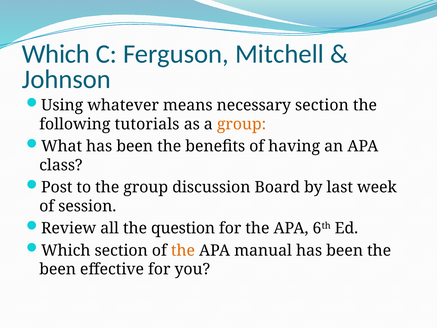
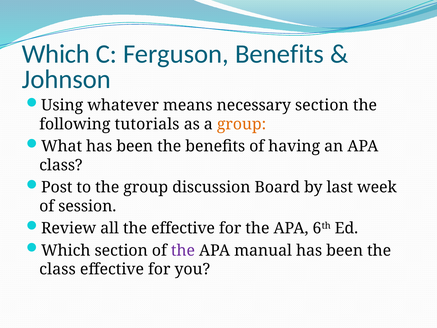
Ferguson Mitchell: Mitchell -> Benefits
the question: question -> effective
the at (183, 250) colour: orange -> purple
been at (58, 269): been -> class
